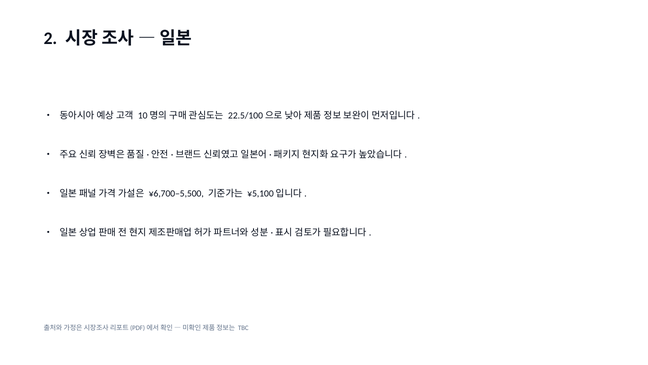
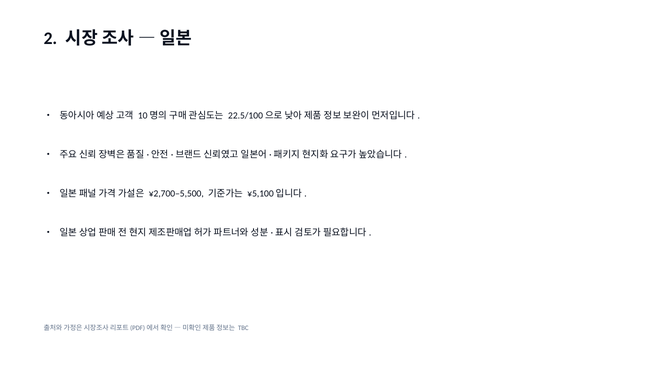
¥6,700–5,500: ¥6,700–5,500 -> ¥2,700–5,500
